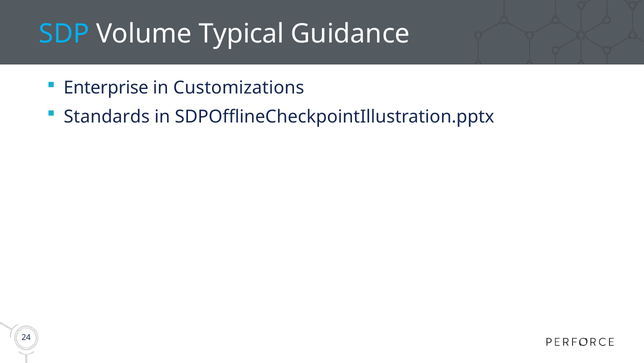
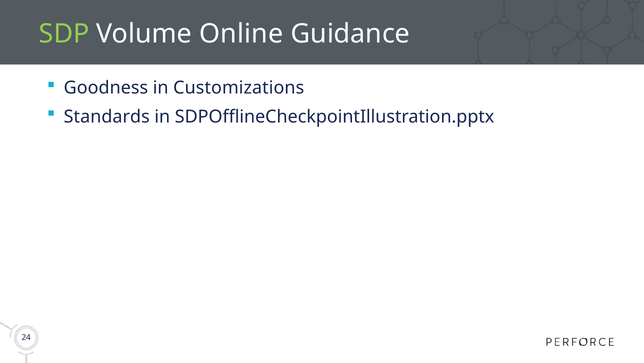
SDP colour: light blue -> light green
Typical: Typical -> Online
Enterprise: Enterprise -> Goodness
